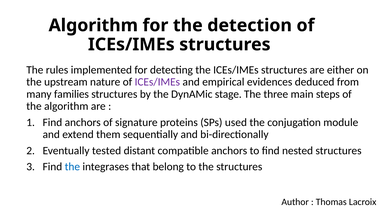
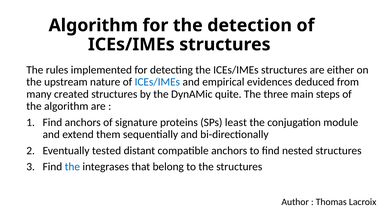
ICEs/IMEs at (157, 82) colour: purple -> blue
families: families -> created
stage: stage -> quite
used: used -> least
